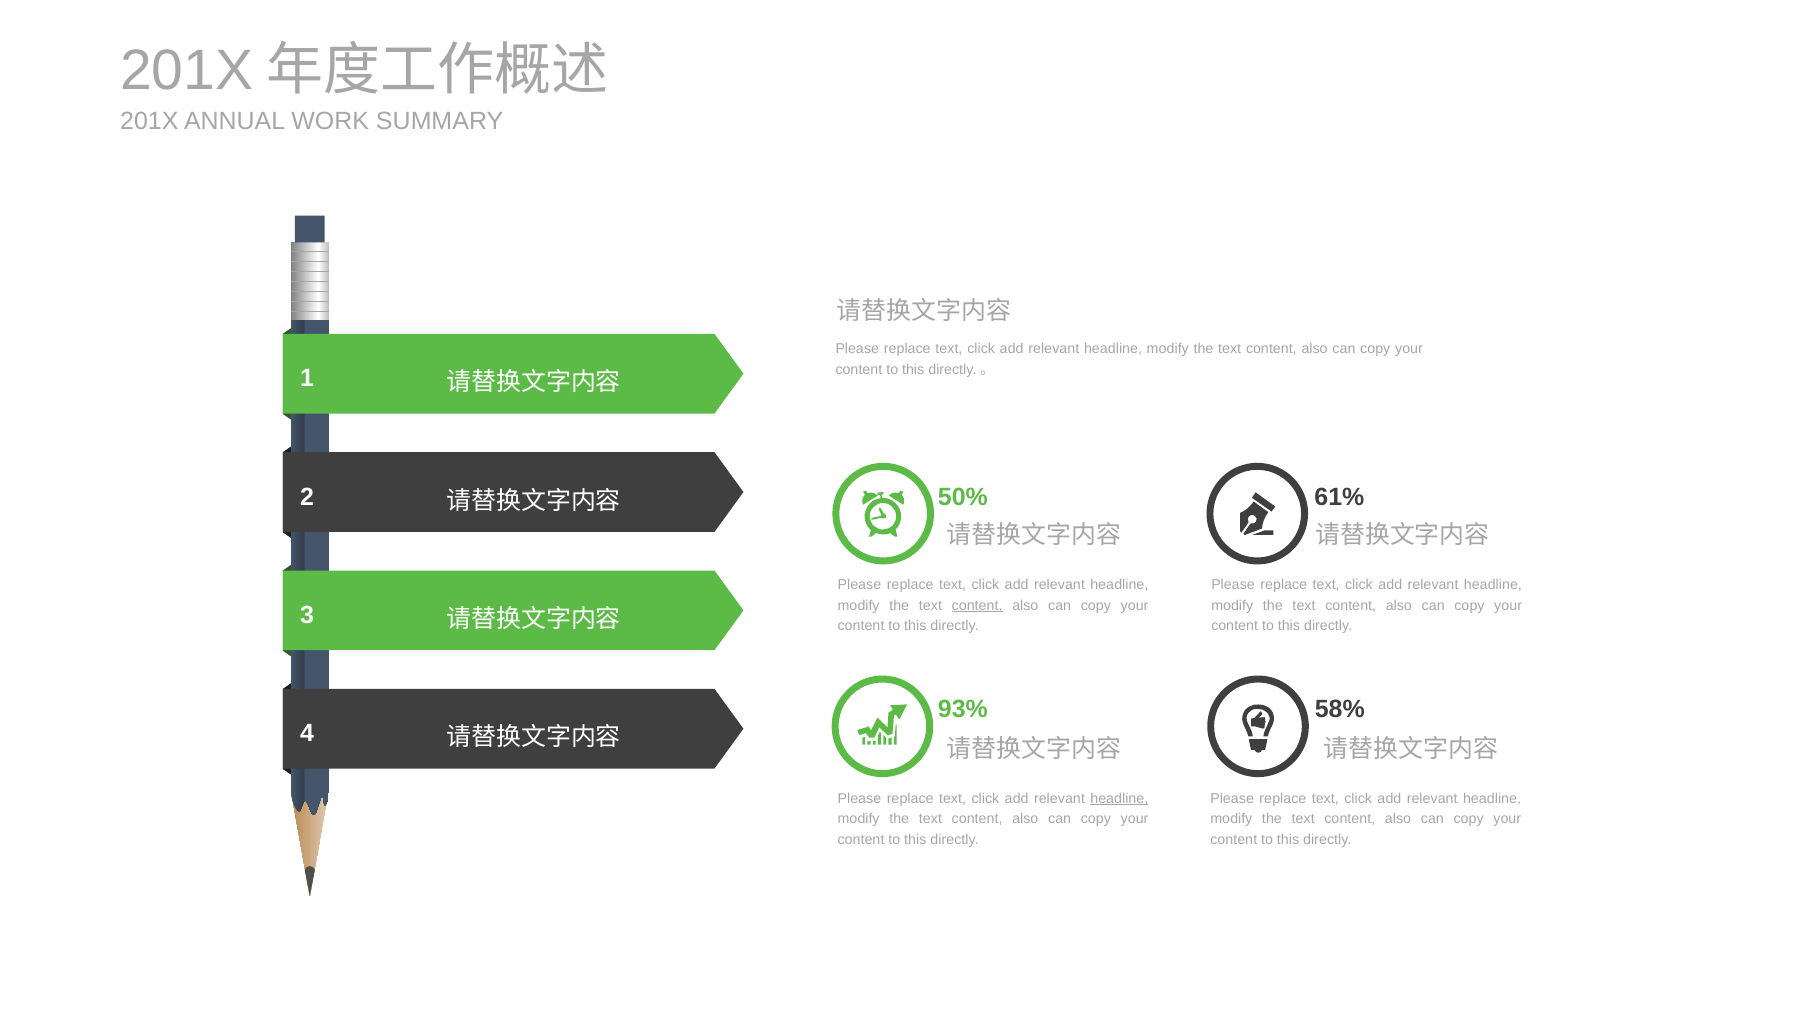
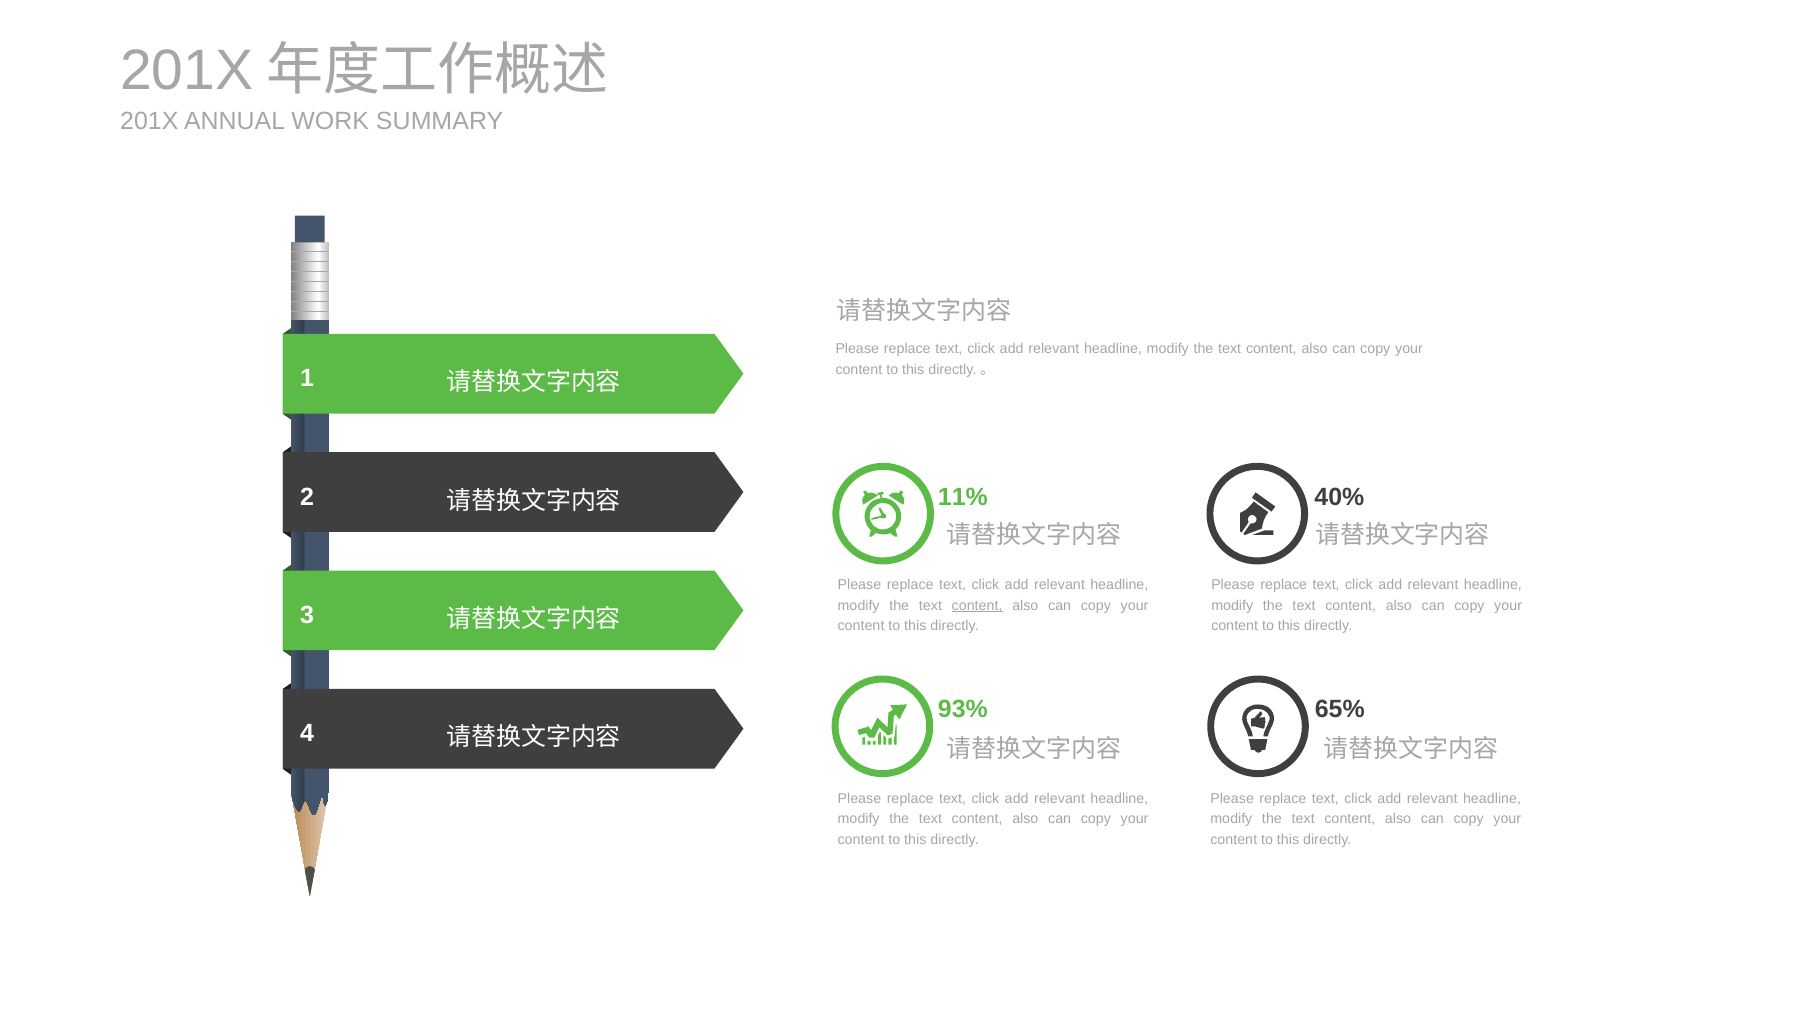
50%: 50% -> 11%
61%: 61% -> 40%
58%: 58% -> 65%
headline at (1119, 799) underline: present -> none
